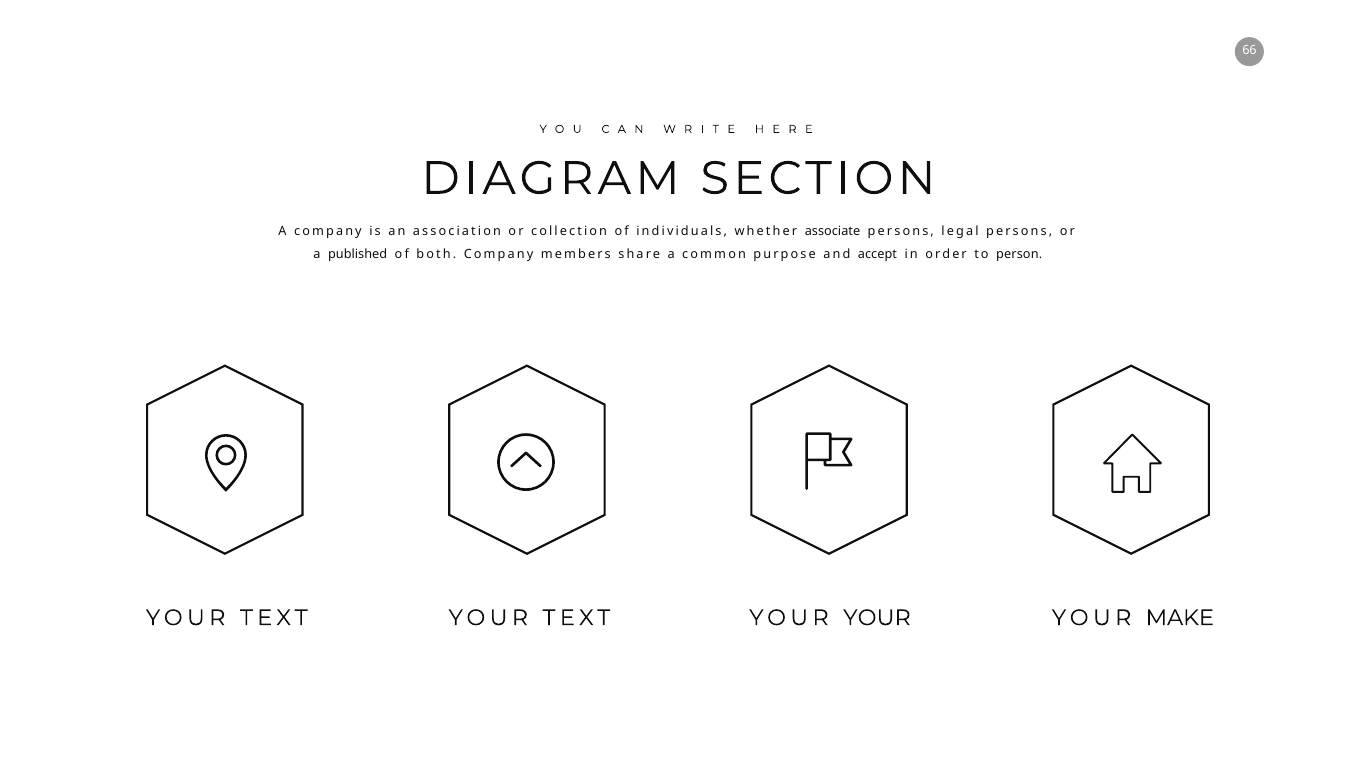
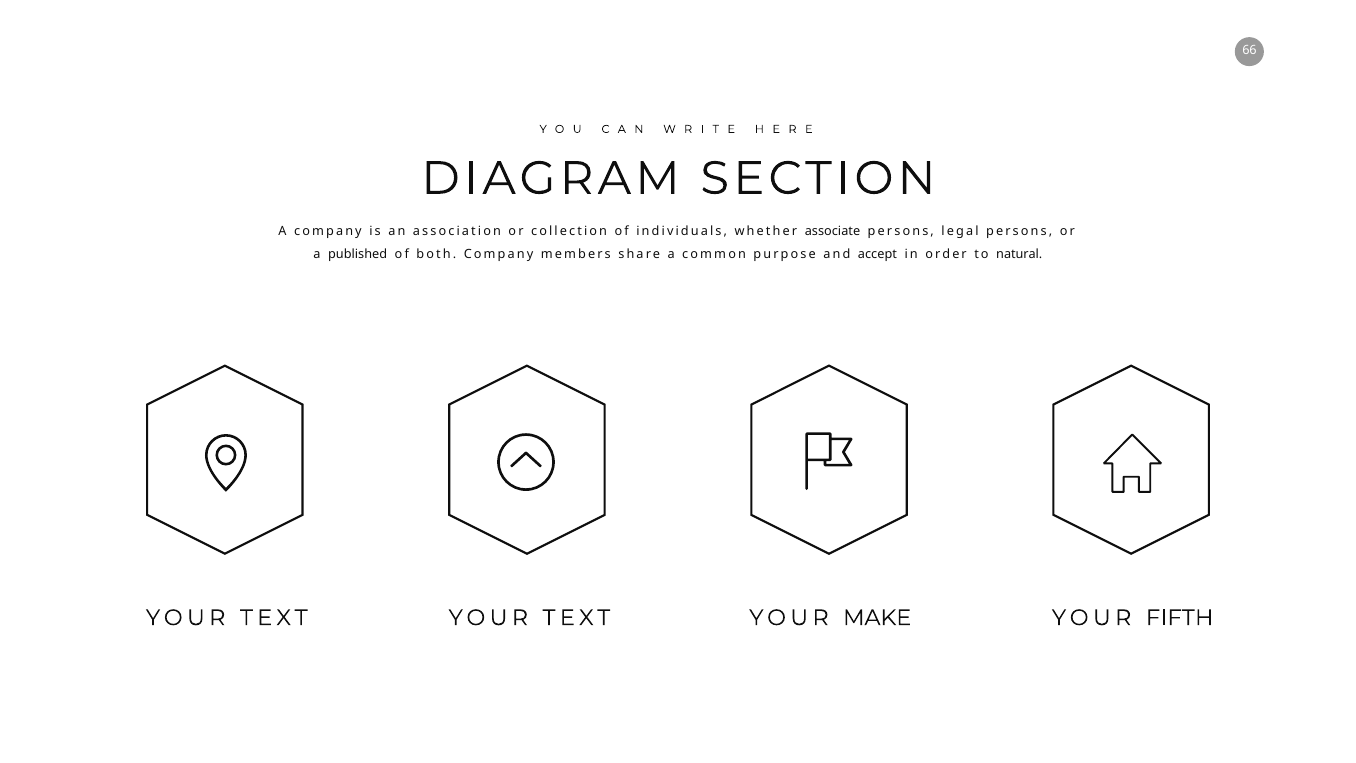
person: person -> natural
TEXT YOUR YOUR: YOUR -> MAKE
MAKE: MAKE -> FIFTH
